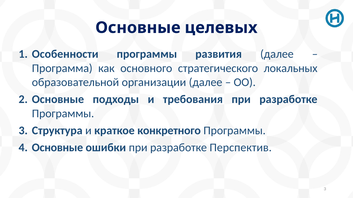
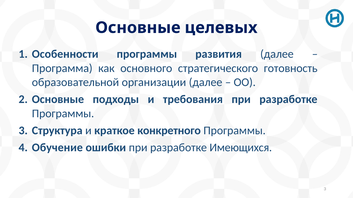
локальных: локальных -> готовность
Основные at (57, 148): Основные -> Обучение
Перспектив: Перспектив -> Имеющихся
